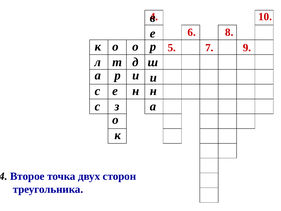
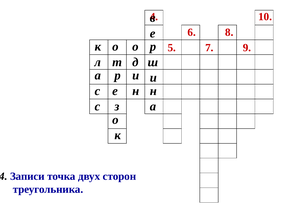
Второе: Второе -> Записи
